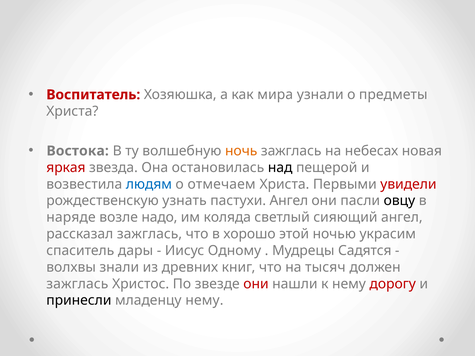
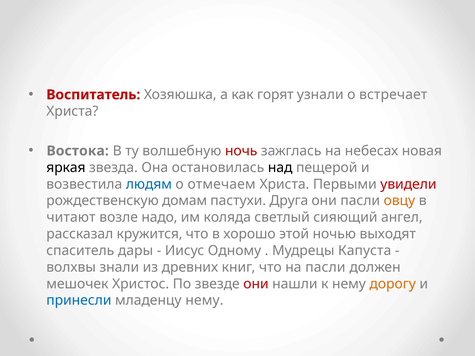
мира: мира -> горят
предметы: предметы -> встречает
ночь colour: orange -> red
яркая colour: red -> black
узнать: узнать -> домам
пастухи Ангел: Ангел -> Друга
овцу colour: black -> orange
наряде: наряде -> читают
рассказал зажглась: зажглась -> кружится
украсим: украсим -> выходят
Садятся: Садятся -> Капуста
на тысяч: тысяч -> пасли
зажглась at (77, 284): зажглась -> мешочек
дорогу colour: red -> orange
принесли colour: black -> blue
